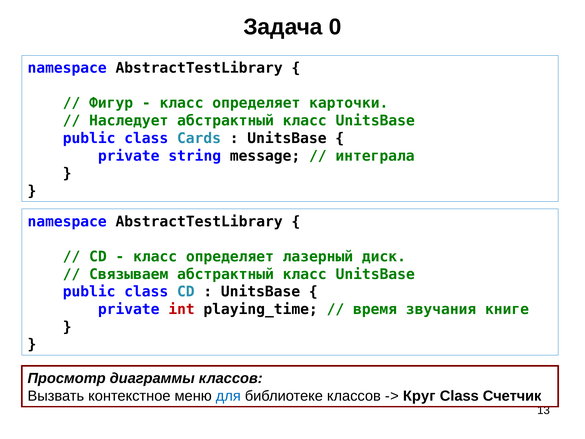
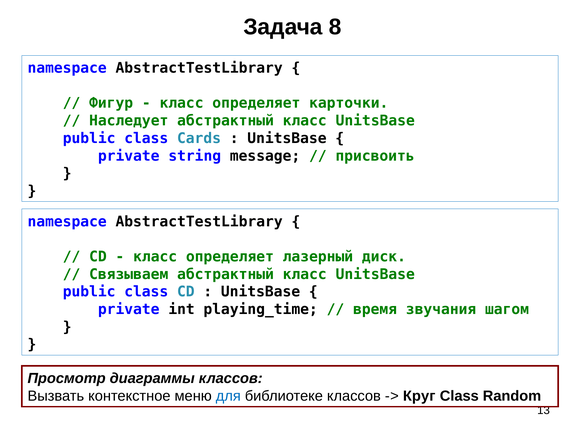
0: 0 -> 8
интеграла: интеграла -> присвоить
int colour: red -> black
книге: книге -> шагом
Счетчик: Счетчик -> Random
